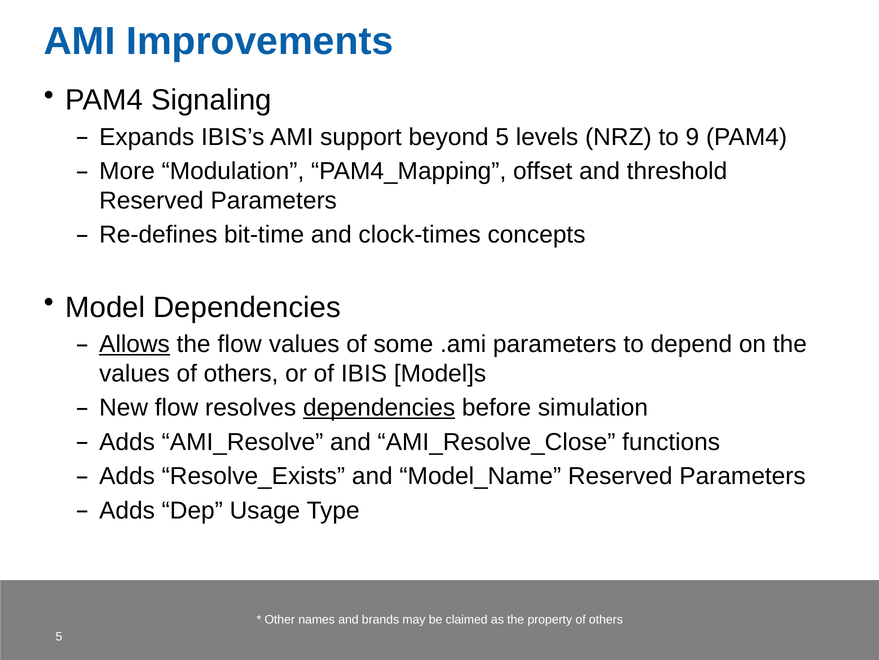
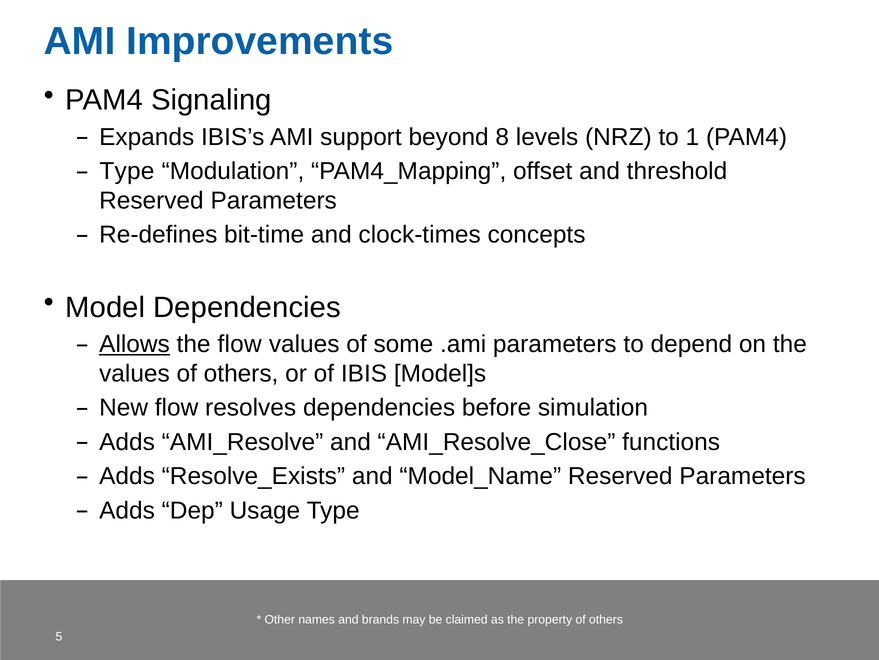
beyond 5: 5 -> 8
9: 9 -> 1
More at (127, 171): More -> Type
dependencies at (379, 407) underline: present -> none
